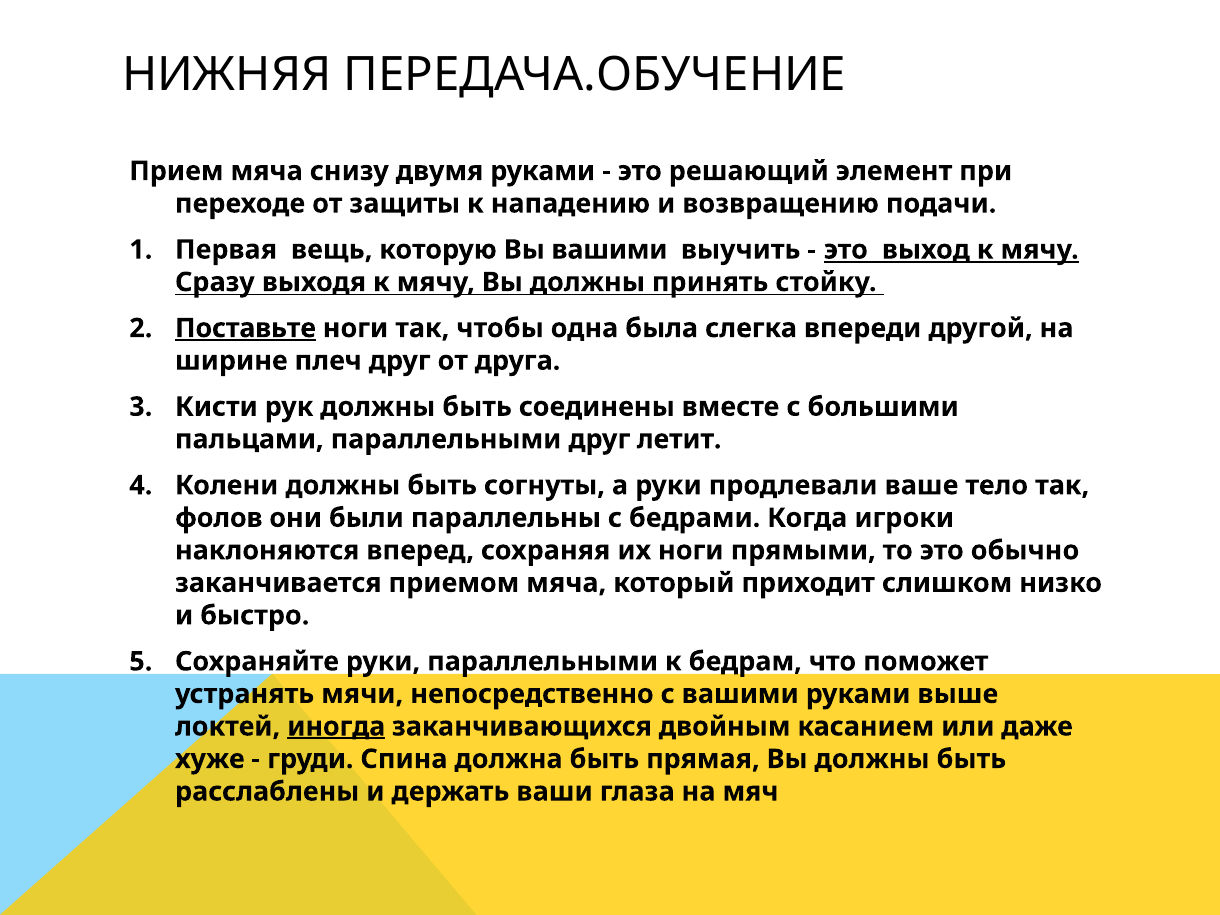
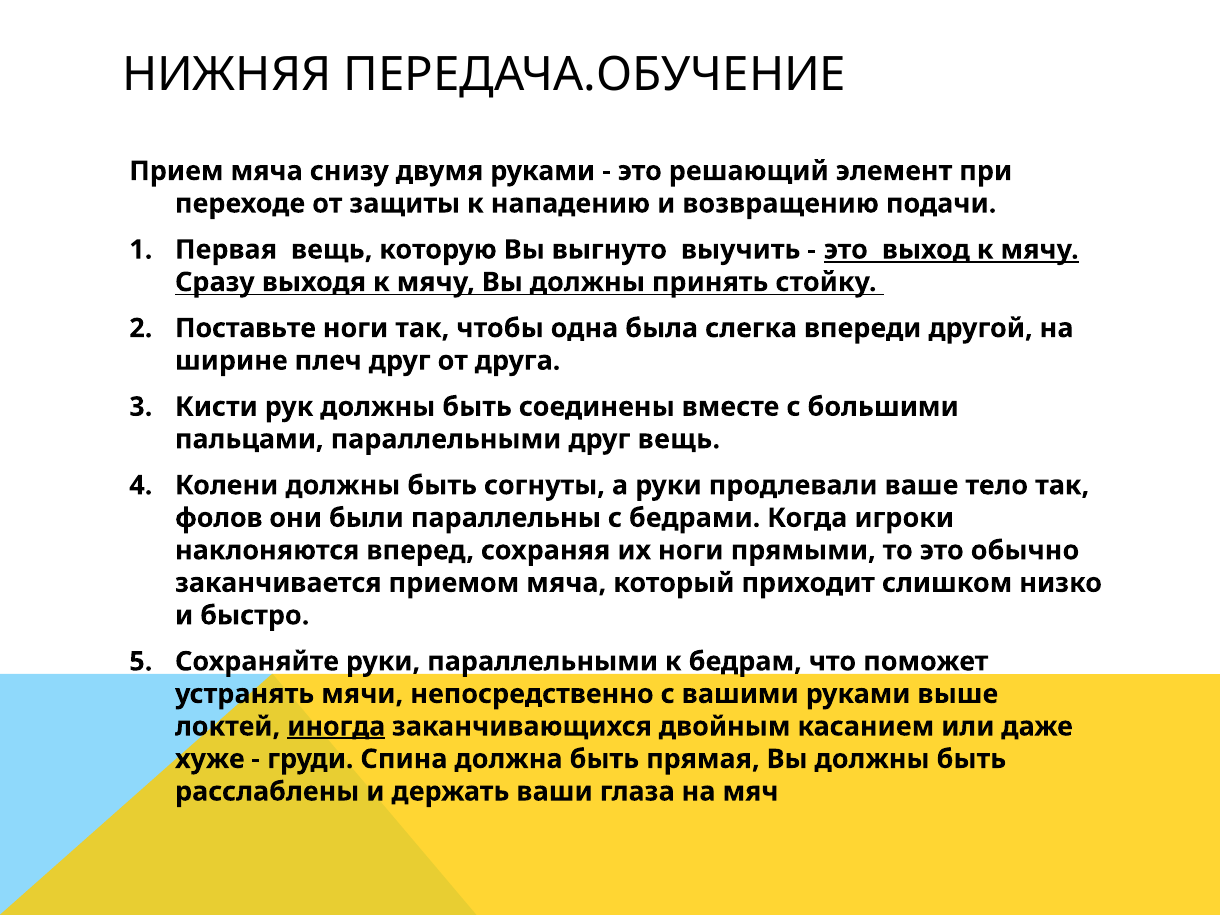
Вы вашими: вашими -> выгнуто
Поставьте underline: present -> none
друг летит: летит -> вещь
